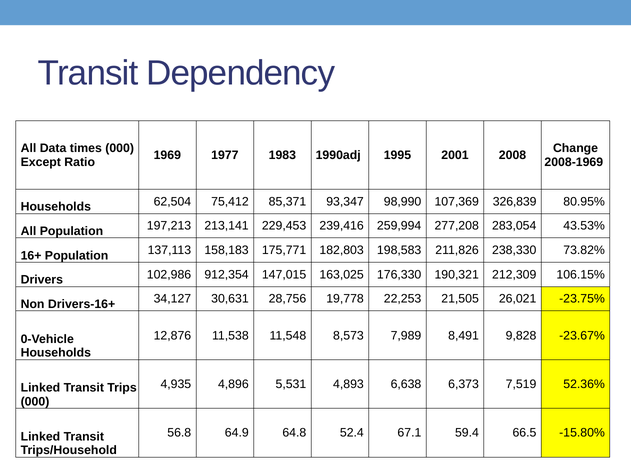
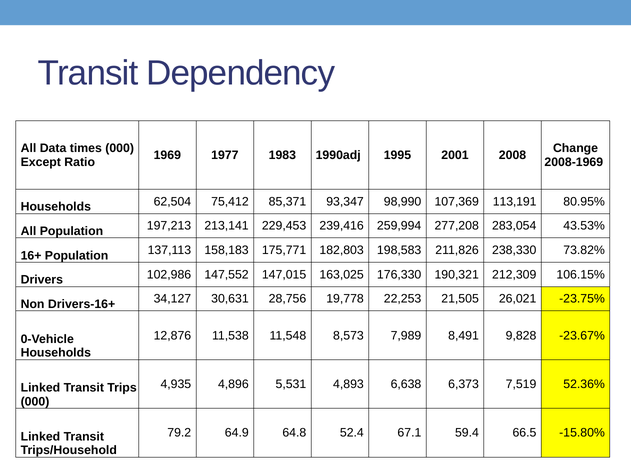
326,839: 326,839 -> 113,191
912,354: 912,354 -> 147,552
56.8: 56.8 -> 79.2
